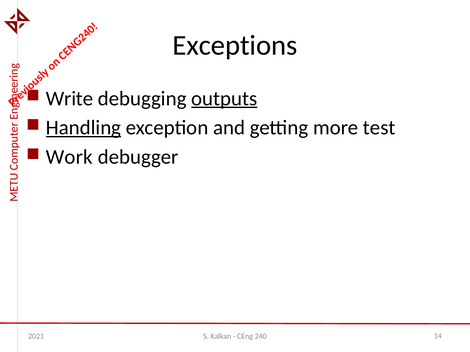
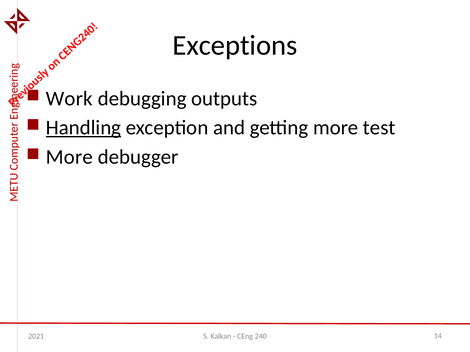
Write: Write -> Work
outputs underline: present -> none
Work at (69, 157): Work -> More
